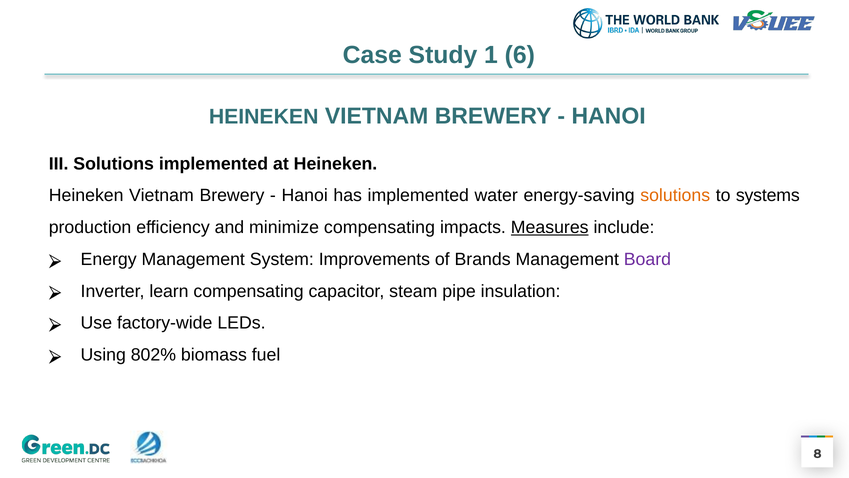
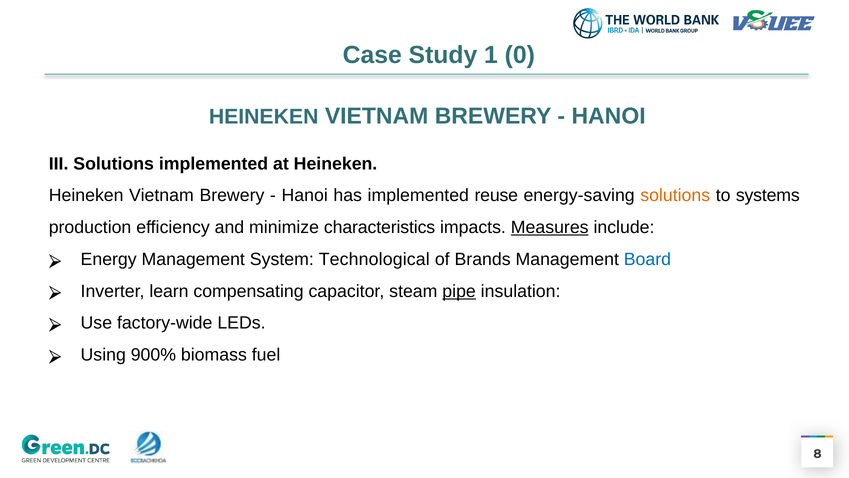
6: 6 -> 0
water: water -> reuse
minimize compensating: compensating -> characteristics
Improvements: Improvements -> Technological
Board colour: purple -> blue
pipe underline: none -> present
802%: 802% -> 900%
